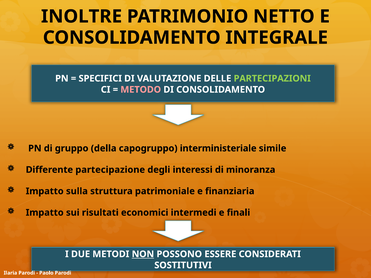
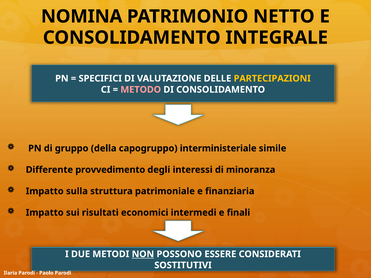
INOLTRE: INOLTRE -> NOMINA
PARTECIPAZIONI colour: light green -> yellow
partecipazione: partecipazione -> provvedimento
